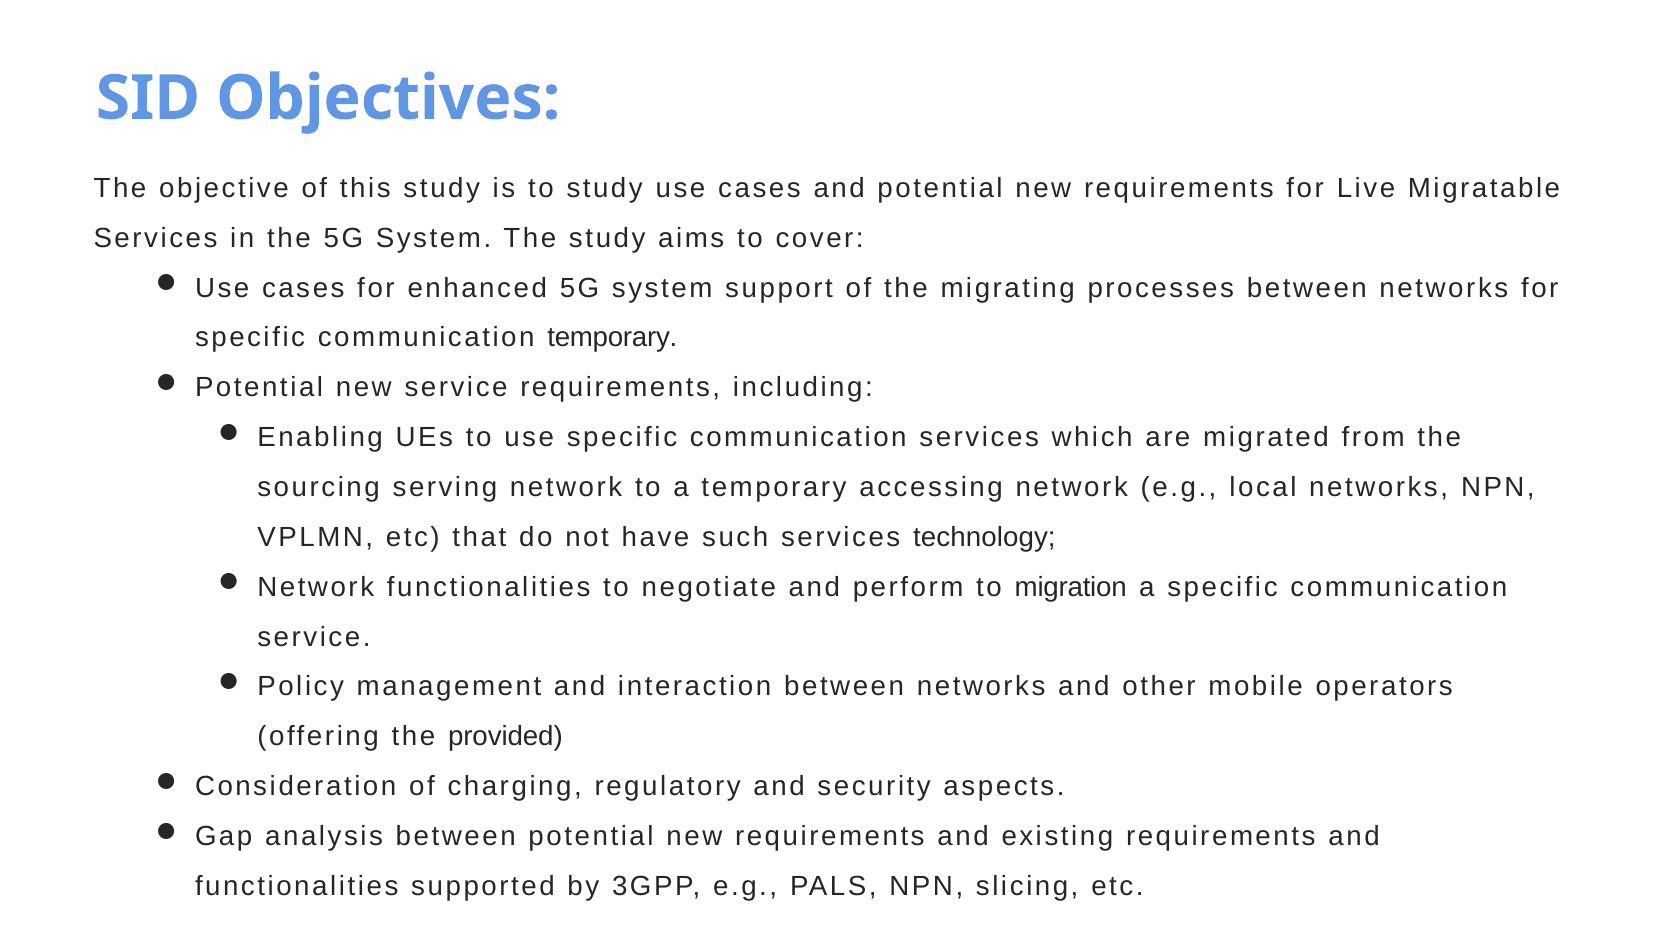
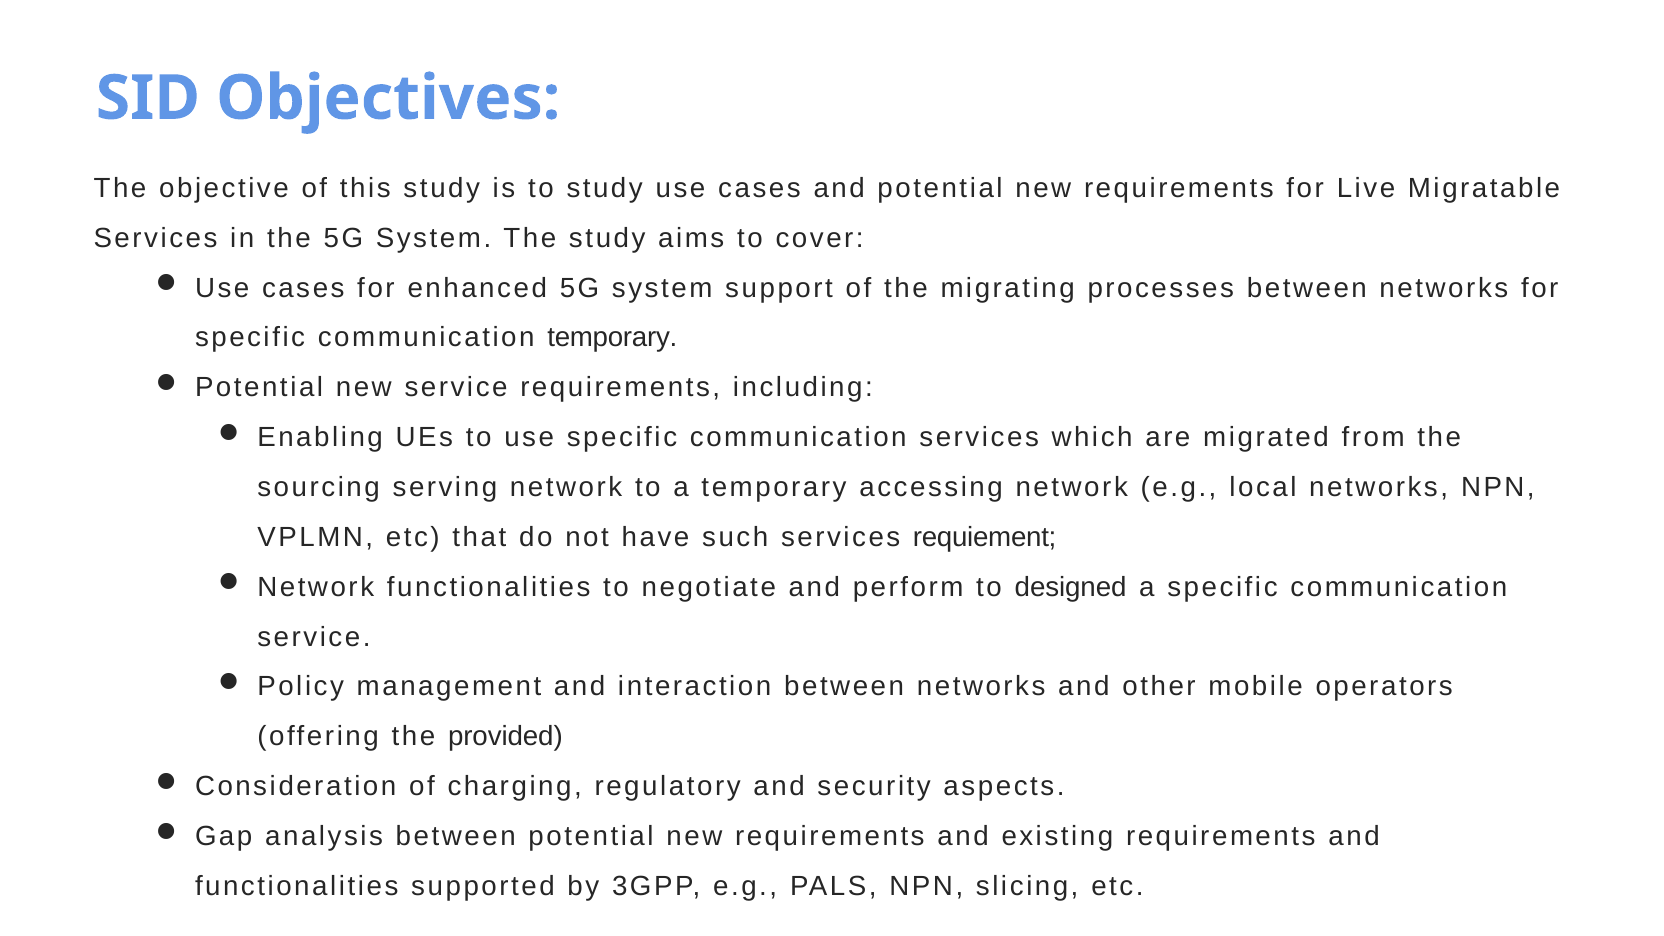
technology: technology -> requiement
migration: migration -> designed
